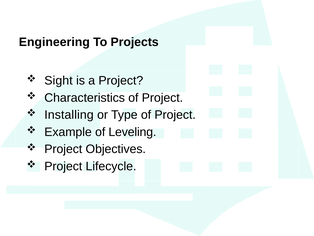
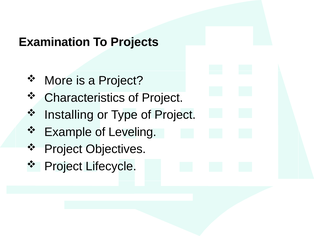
Engineering: Engineering -> Examination
Sight: Sight -> More
